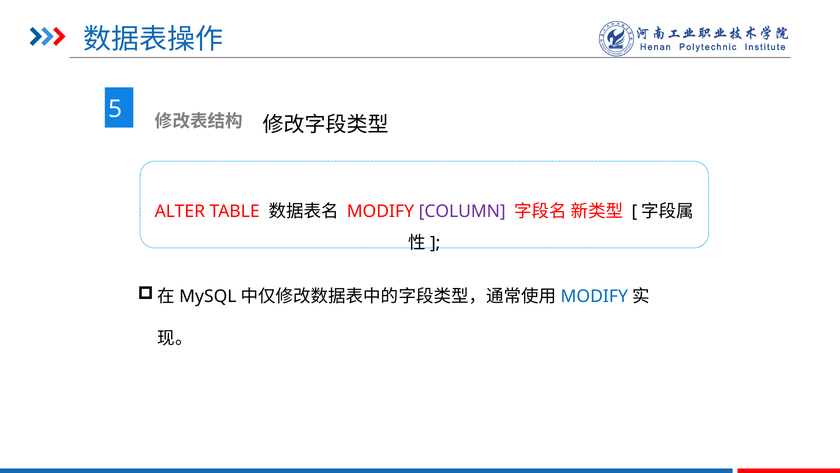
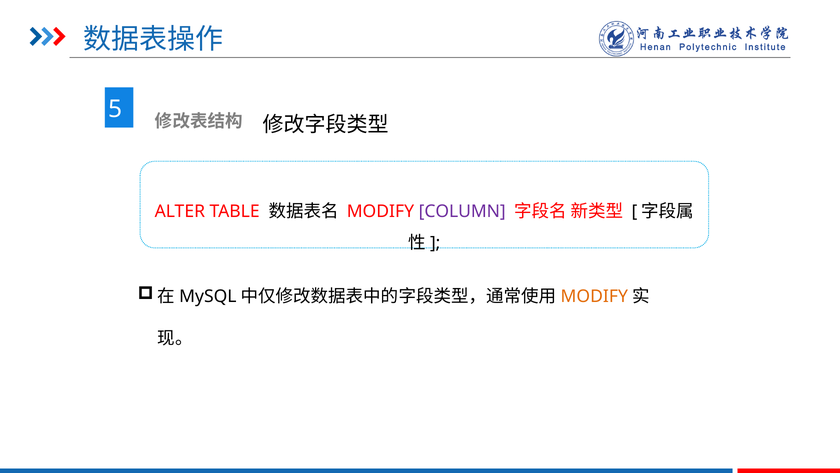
MODIFY at (594, 296) colour: blue -> orange
